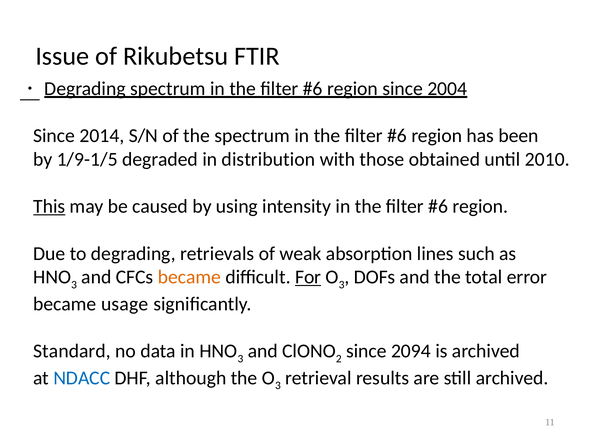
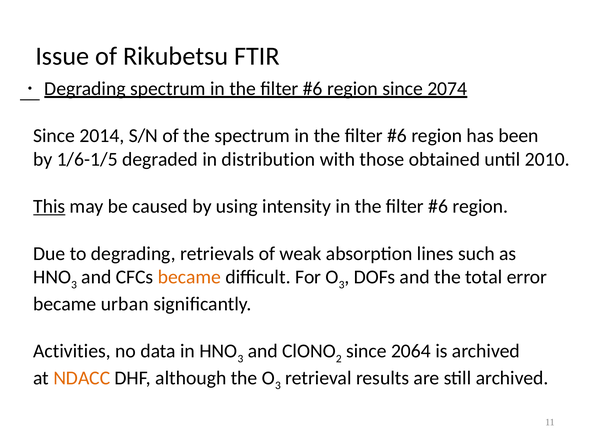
2004: 2004 -> 2074
1/9-1/5: 1/9-1/5 -> 1/6-1/5
For underline: present -> none
usage: usage -> urban
Standard: Standard -> Activities
2094: 2094 -> 2064
NDACC colour: blue -> orange
